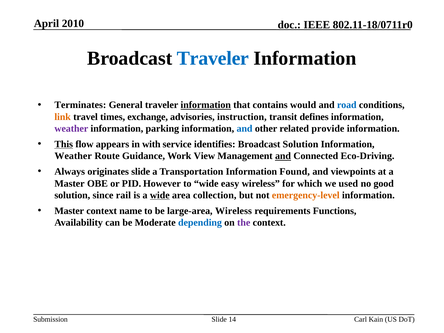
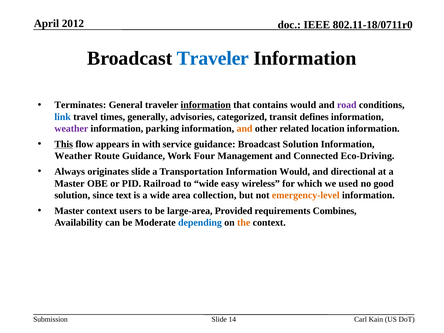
2010: 2010 -> 2012
road colour: blue -> purple
link colour: orange -> blue
exchange: exchange -> generally
instruction: instruction -> categorized
and at (245, 129) colour: blue -> orange
provide: provide -> location
service identifies: identifies -> guidance
View: View -> Four
and at (283, 156) underline: present -> none
Information Found: Found -> Would
viewpoints: viewpoints -> directional
However: However -> Railroad
rail: rail -> text
wide at (160, 195) underline: present -> none
name: name -> users
large-area Wireless: Wireless -> Provided
Functions: Functions -> Combines
the colour: purple -> orange
